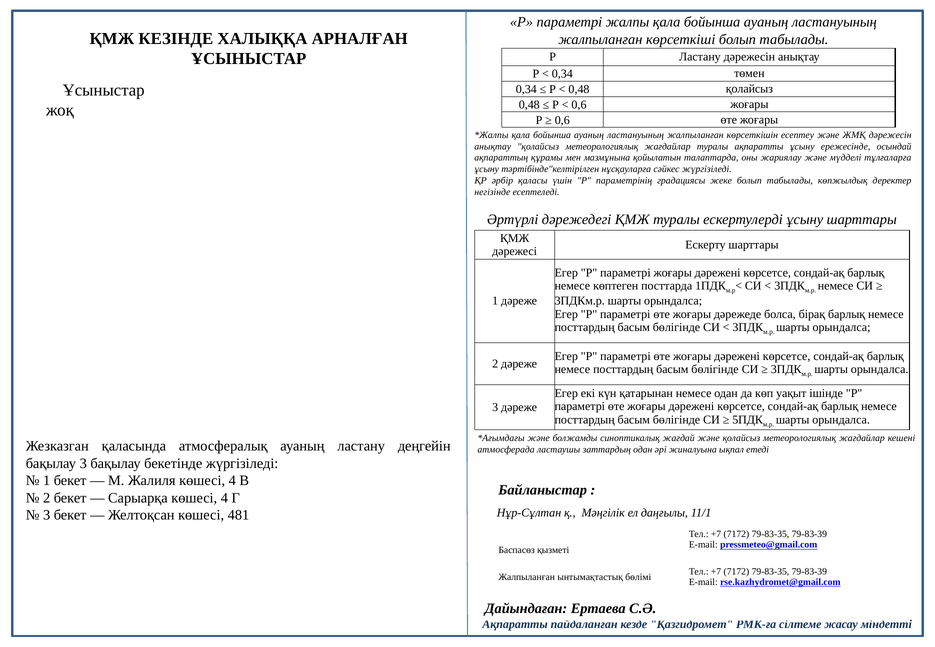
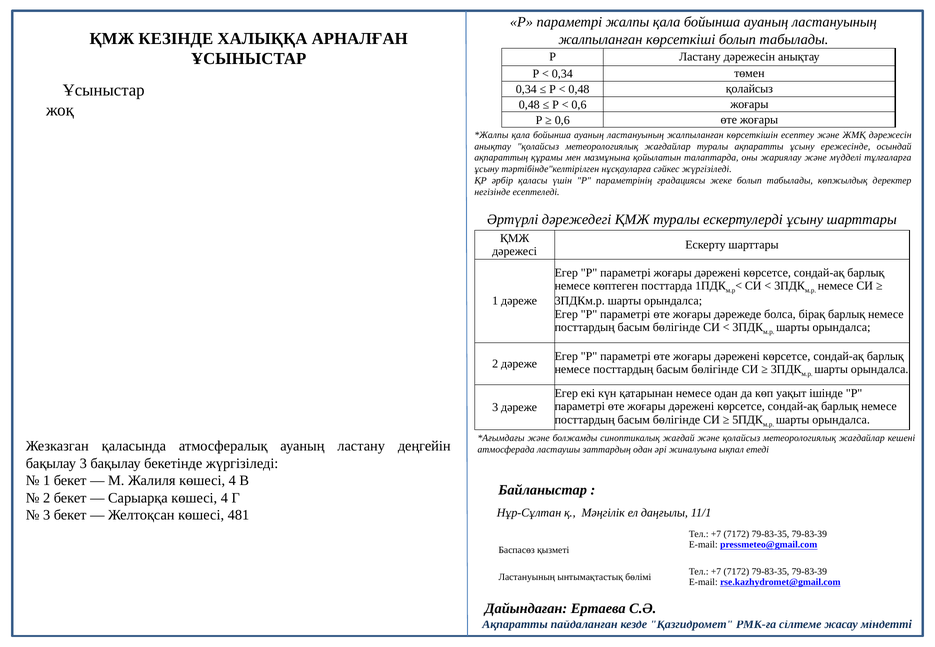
Жалпыланған at (527, 577): Жалпыланған -> Ластануының
